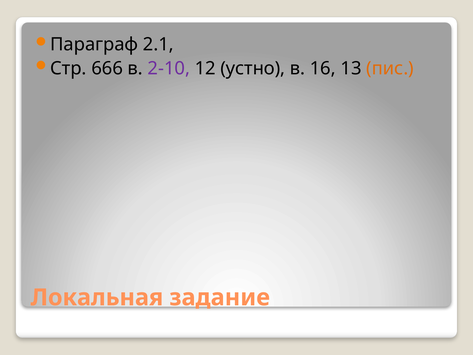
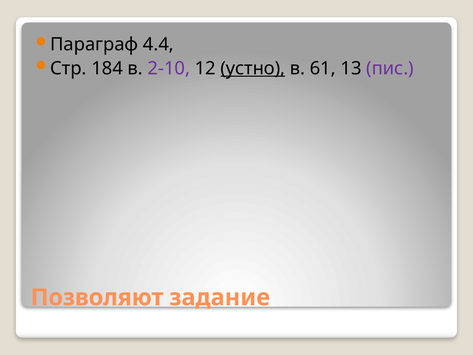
2.1: 2.1 -> 4.4
666: 666 -> 184
устно underline: none -> present
16: 16 -> 61
пис colour: orange -> purple
Локальная: Локальная -> Позволяют
